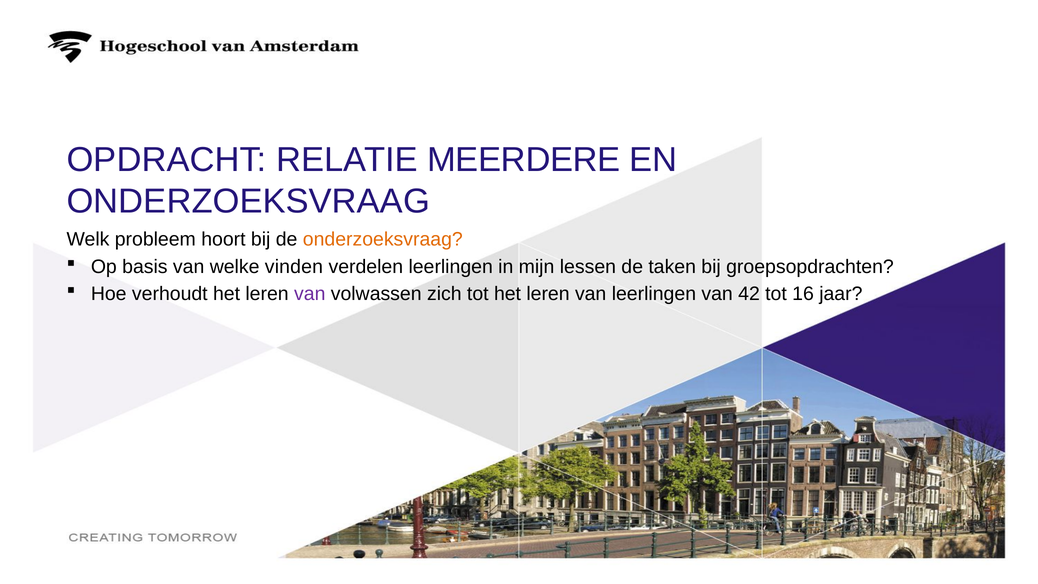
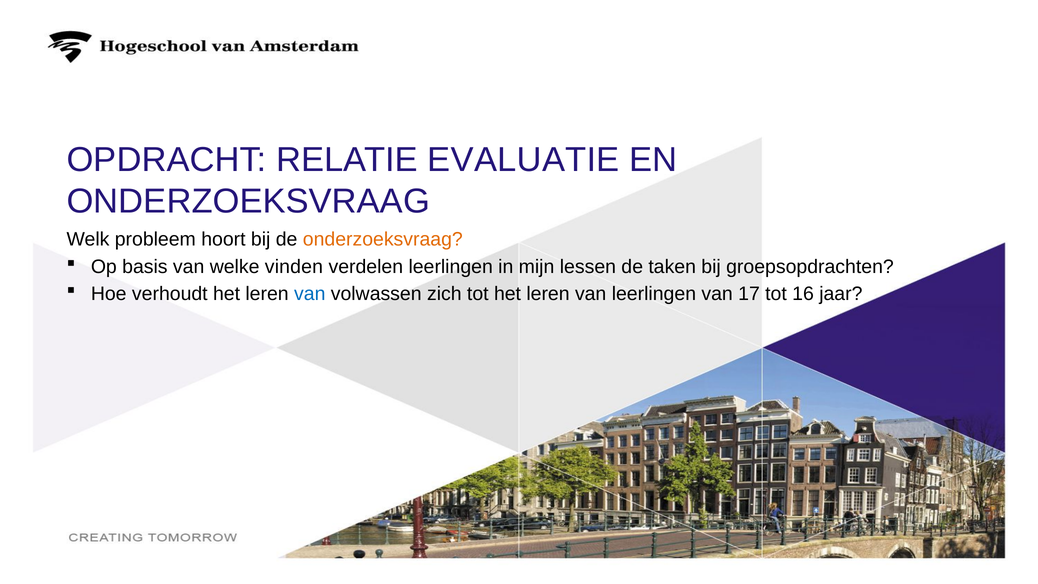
MEERDERE: MEERDERE -> EVALUATIE
van at (310, 294) colour: purple -> blue
42: 42 -> 17
